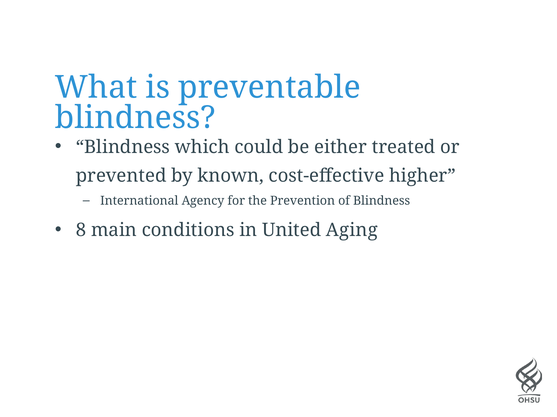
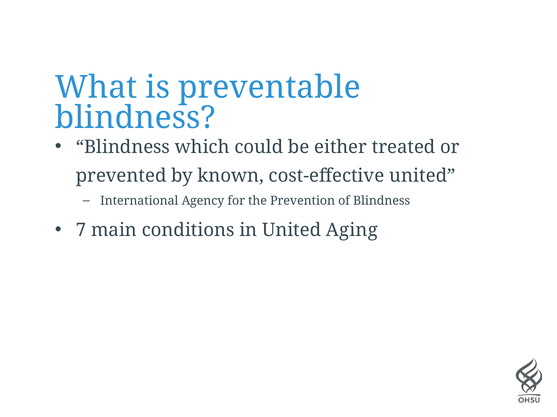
cost-effective higher: higher -> united
8: 8 -> 7
